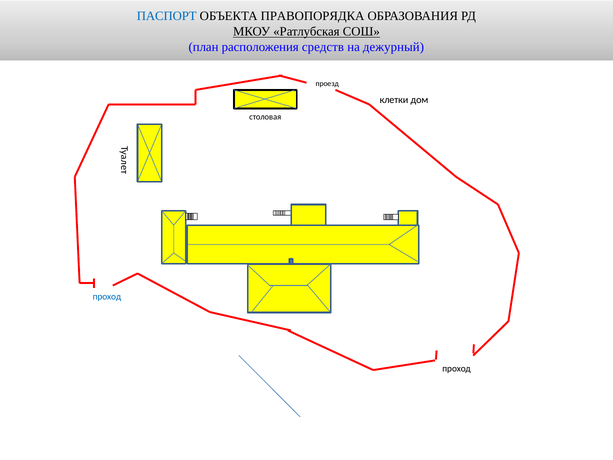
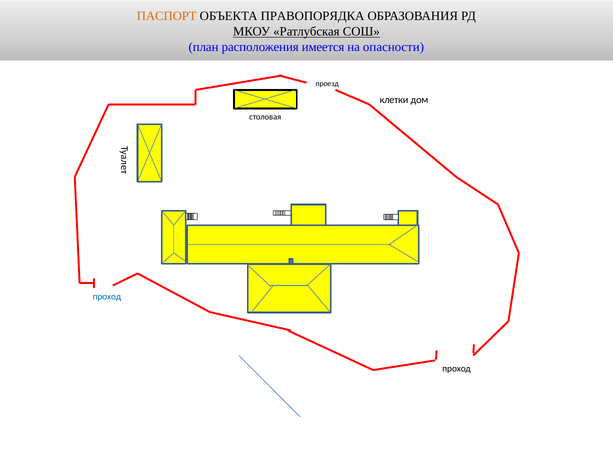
ПАСПОРТ colour: blue -> orange
средств: средств -> имеется
дежурный: дежурный -> опасности
